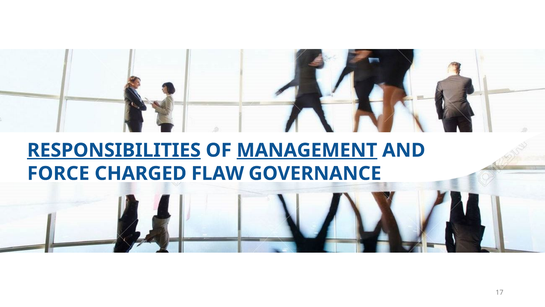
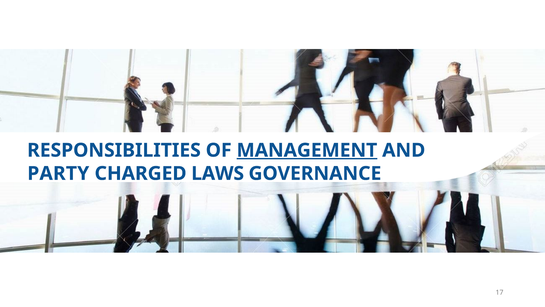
RESPONSIBILITIES underline: present -> none
FORCE: FORCE -> PARTY
FLAW: FLAW -> LAWS
